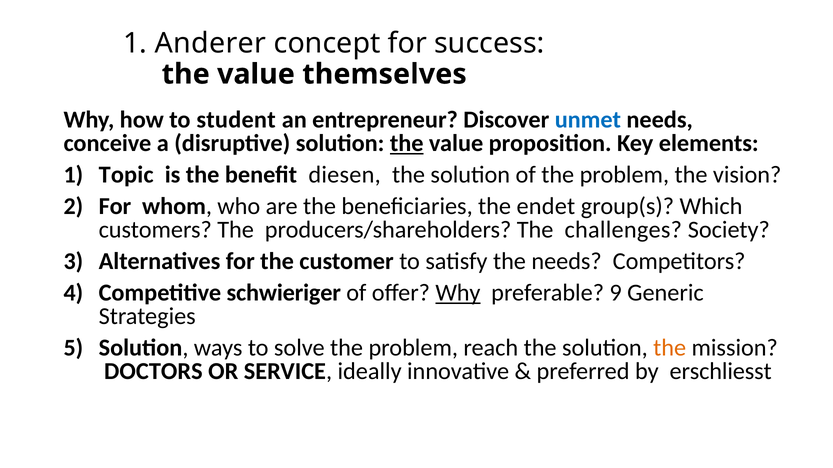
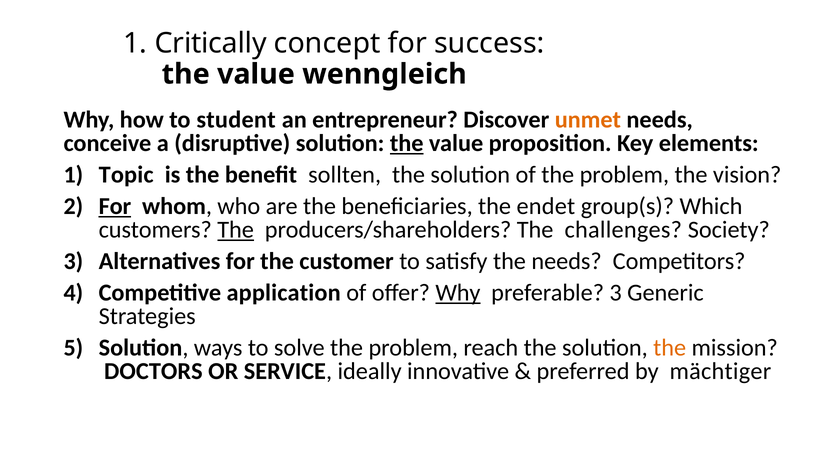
Anderer: Anderer -> Critically
themselves: themselves -> wenngleich
unmet colour: blue -> orange
diesen: diesen -> sollten
For at (115, 207) underline: none -> present
The at (236, 230) underline: none -> present
schwieriger: schwieriger -> application
preferable 9: 9 -> 3
erschliesst: erschliesst -> mächtiger
